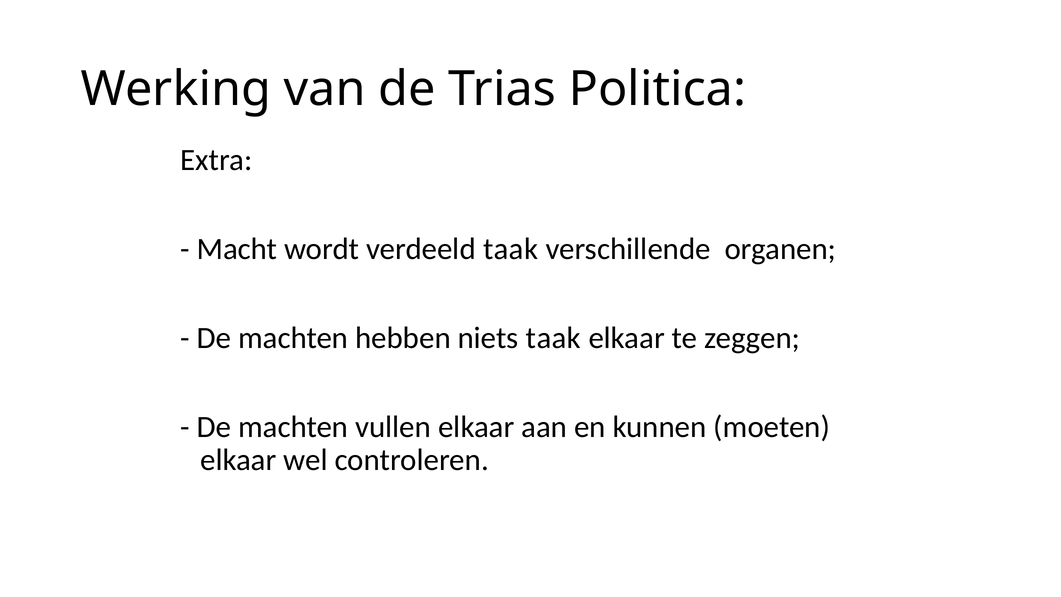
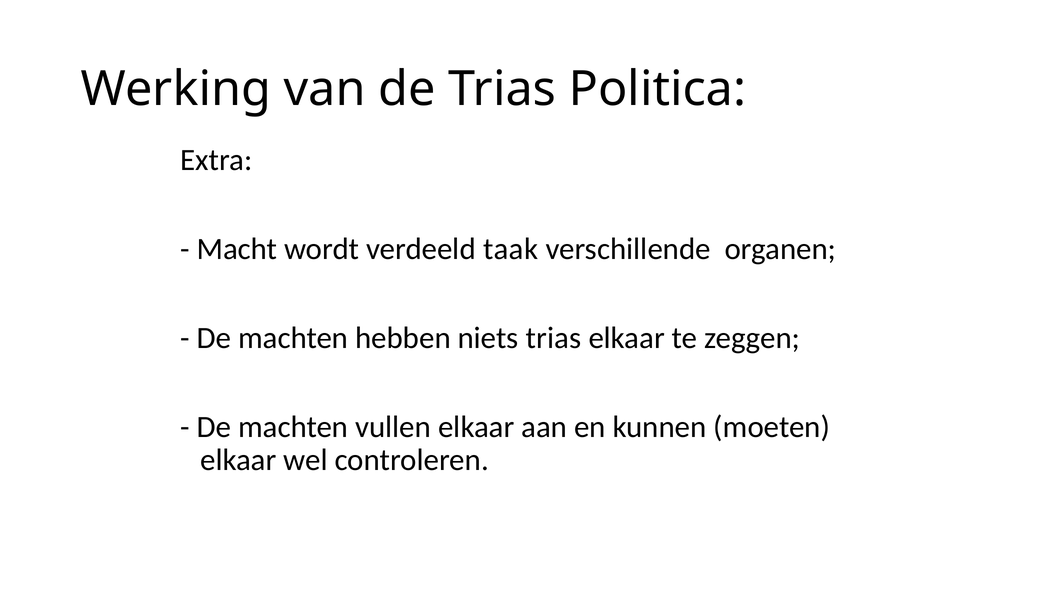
niets taak: taak -> trias
